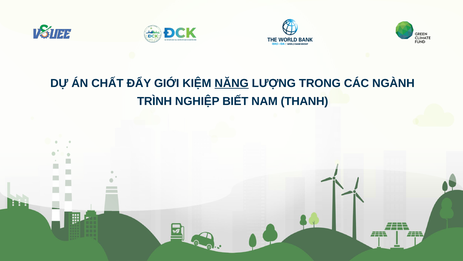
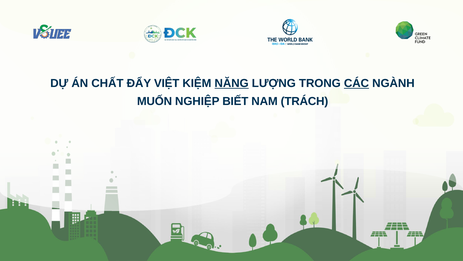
GIỚI: GIỚI -> VIỆT
CÁC underline: none -> present
TRÌNH: TRÌNH -> MUỐN
THANH: THANH -> TRÁCH
